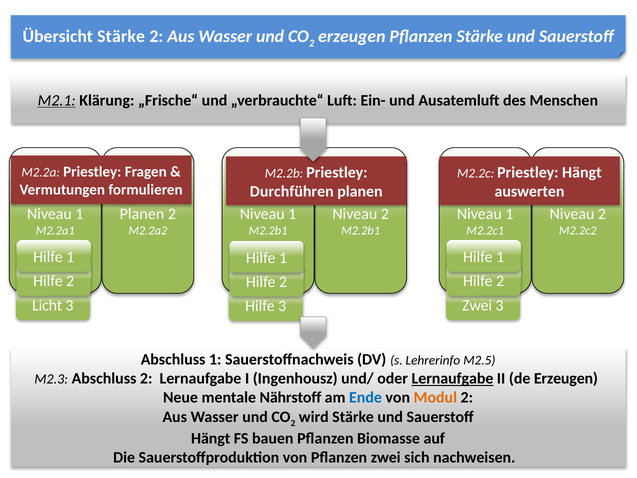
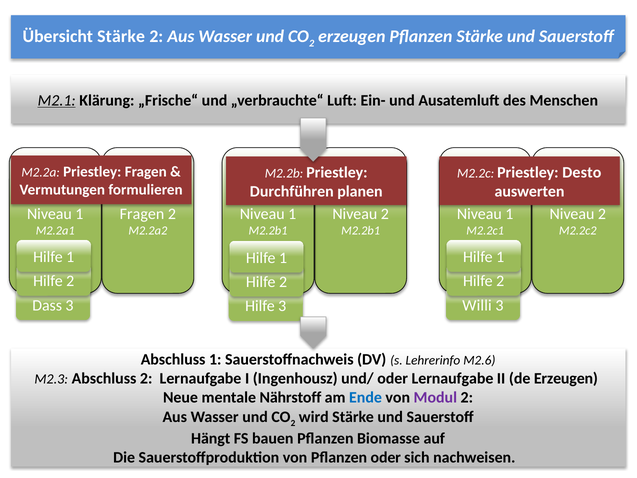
Priestley Hängt: Hängt -> Desto
Planen at (142, 214): Planen -> Fragen
Licht: Licht -> Dass
Zwei at (477, 305): Zwei -> Willi
M2.5: M2.5 -> M2.6
Lernaufgabe at (453, 378) underline: present -> none
Modul colour: orange -> purple
Pflanzen zwei: zwei -> oder
